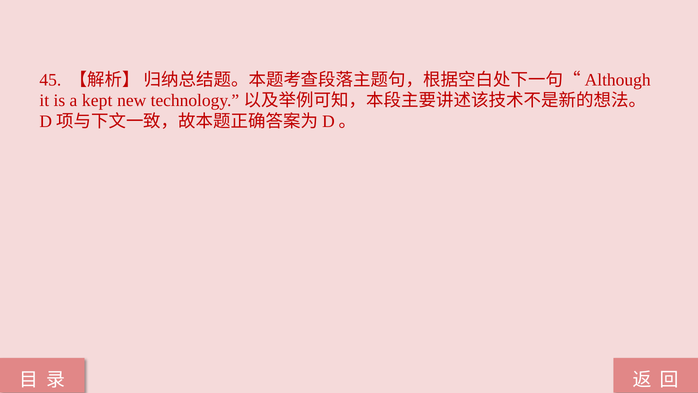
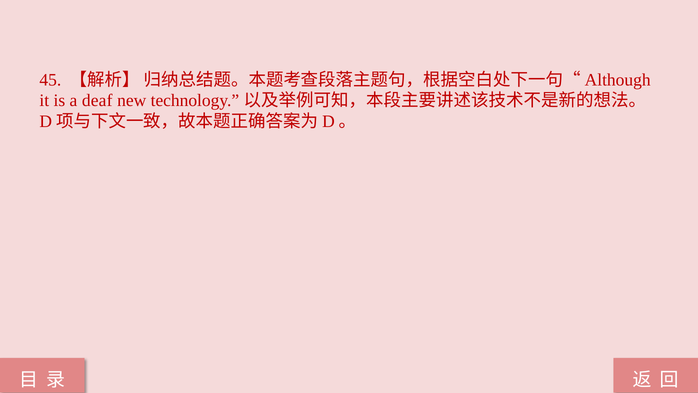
kept: kept -> deaf
